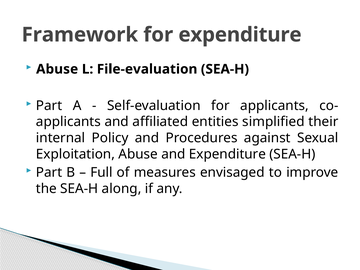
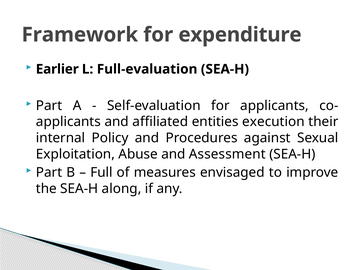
Abuse at (57, 69): Abuse -> Earlier
File-evaluation: File-evaluation -> Full-evaluation
simplified: simplified -> execution
and Expenditure: Expenditure -> Assessment
